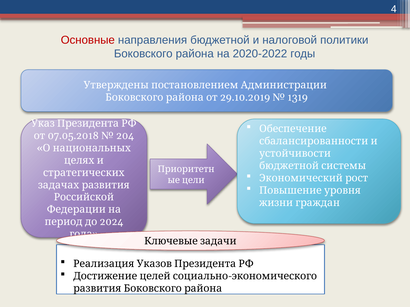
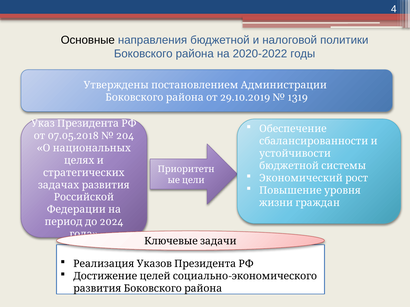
Основные colour: red -> black
